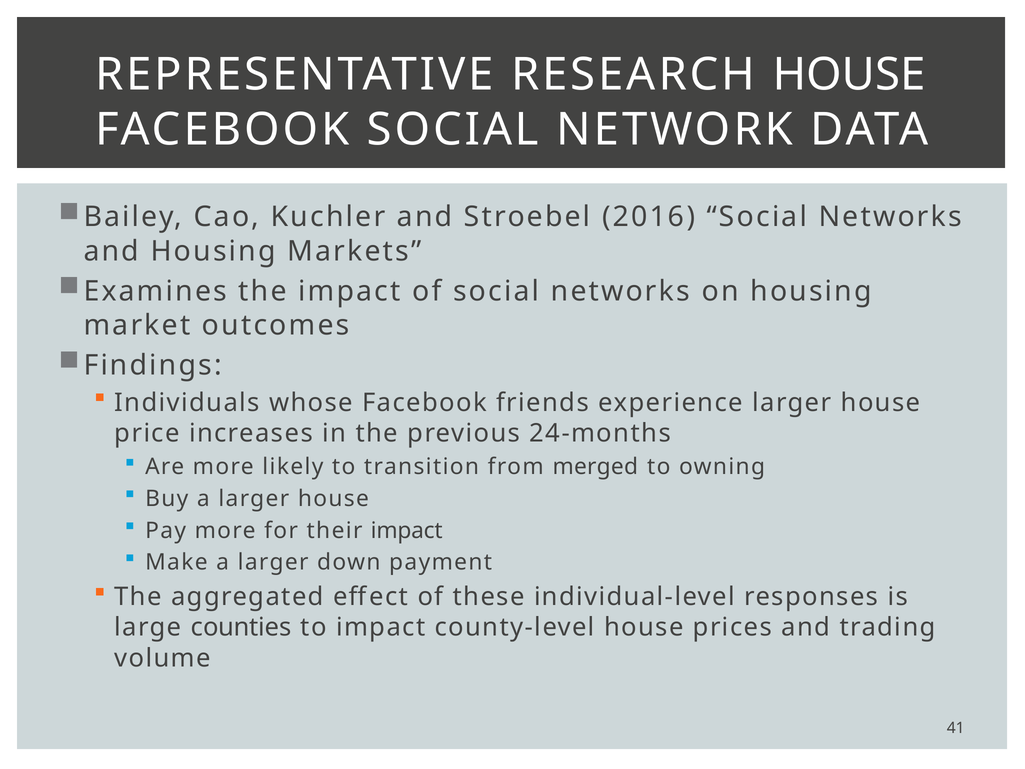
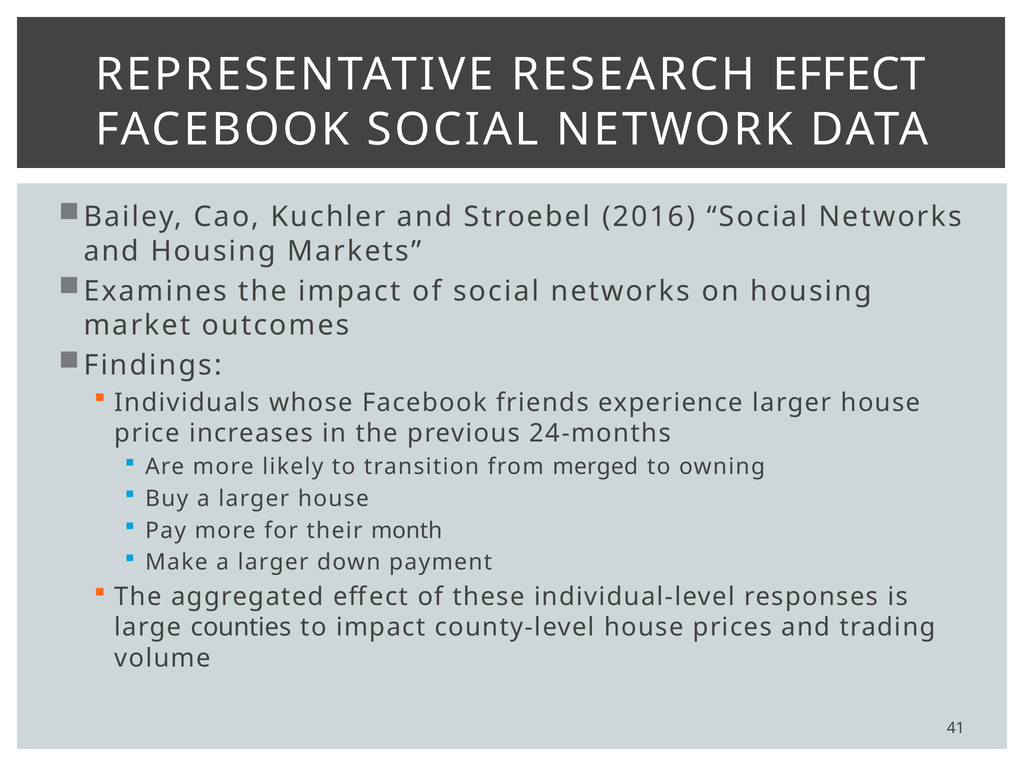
RESEARCH HOUSE: HOUSE -> EFFECT
their impact: impact -> month
